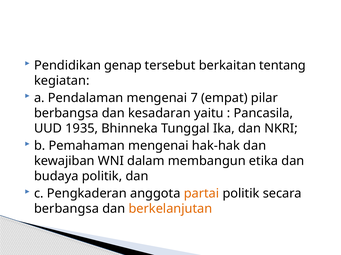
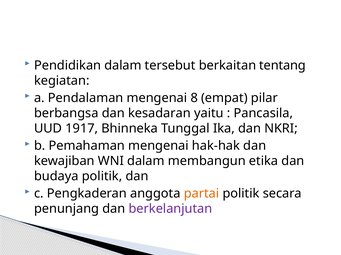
Pendidikan genap: genap -> dalam
7: 7 -> 8
1935: 1935 -> 1917
berbangsa at (67, 209): berbangsa -> penunjang
berkelanjutan colour: orange -> purple
